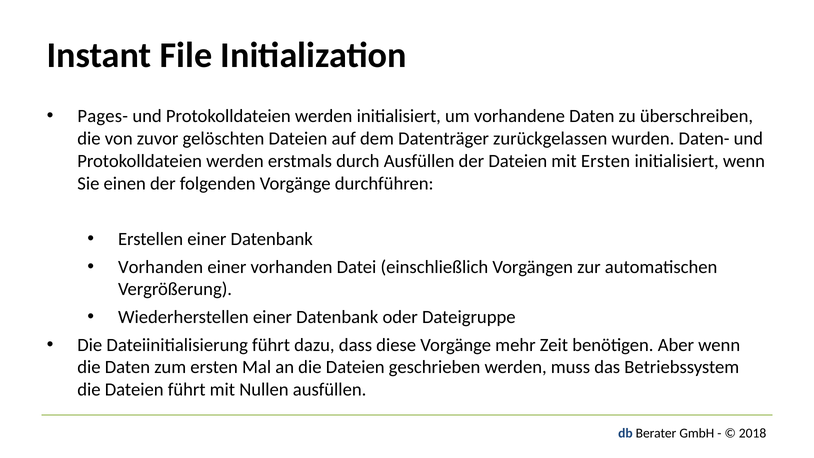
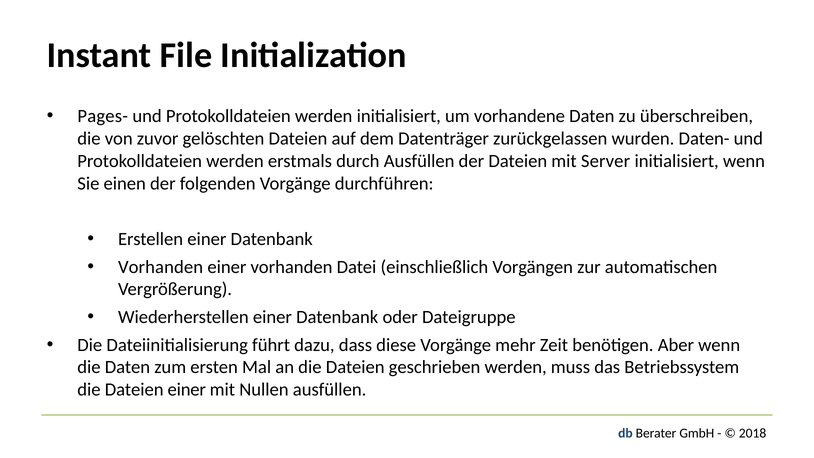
mit Ersten: Ersten -> Server
Dateien führt: führt -> einer
